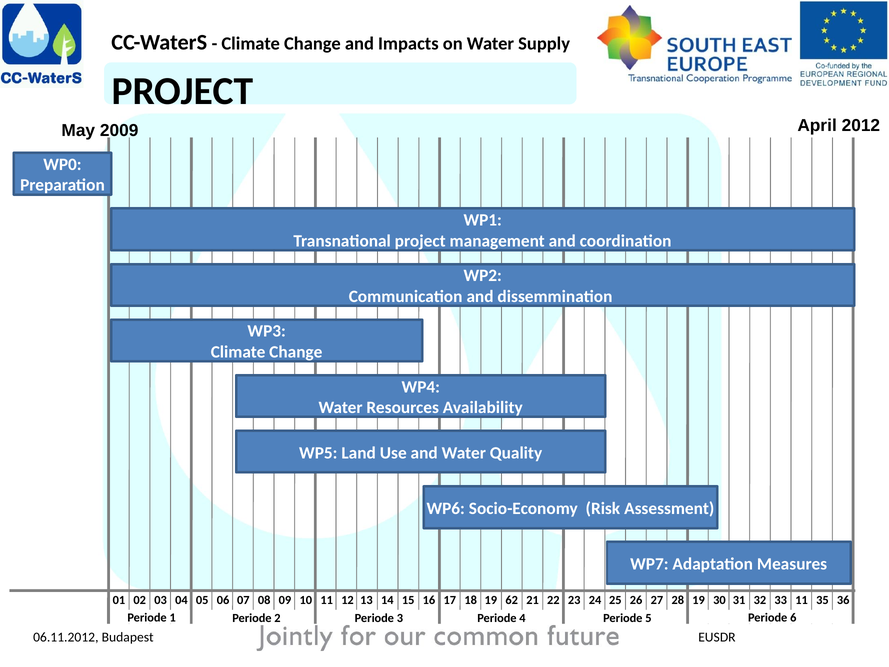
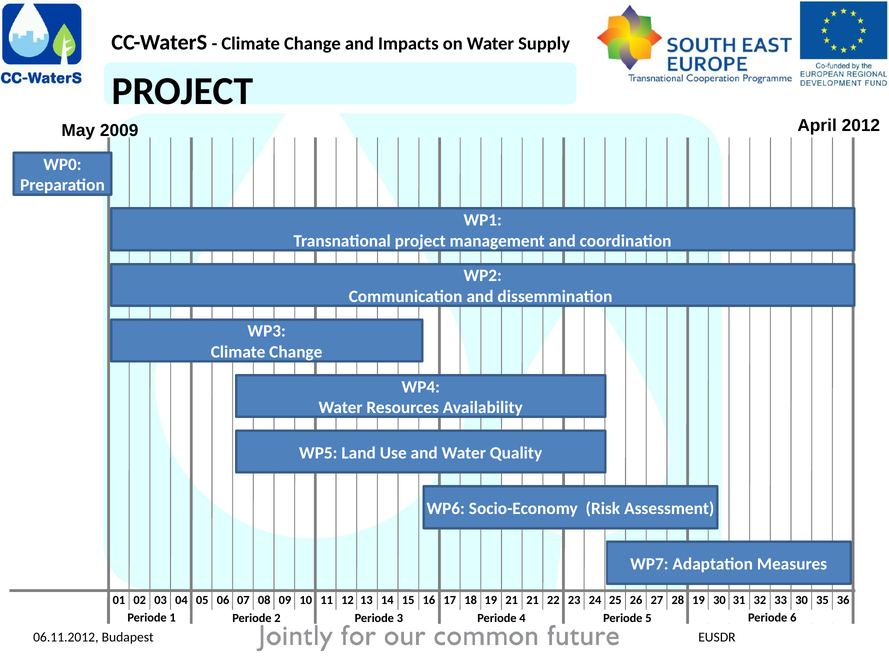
19 62: 62 -> 21
33 11: 11 -> 30
